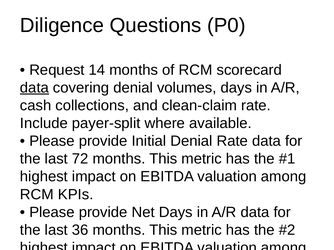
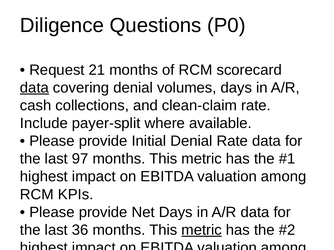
14: 14 -> 21
72: 72 -> 97
metric at (202, 230) underline: none -> present
